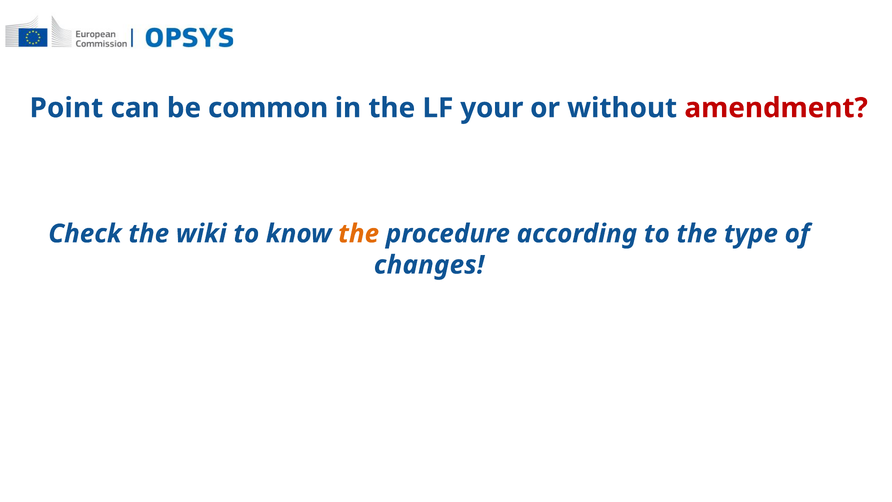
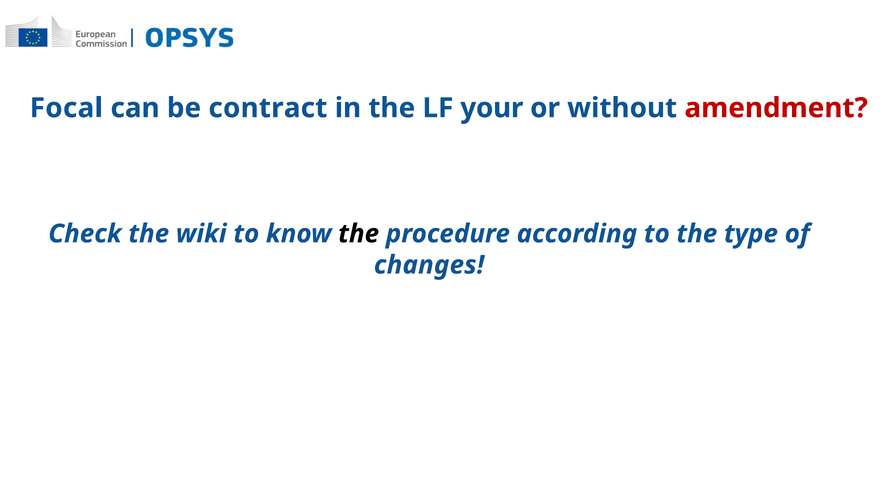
Point: Point -> Focal
common: common -> contract
the at (359, 234) colour: orange -> black
